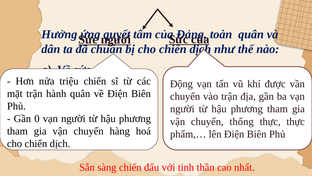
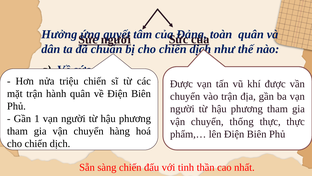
Động at (181, 84): Động -> Được
0: 0 -> 1
